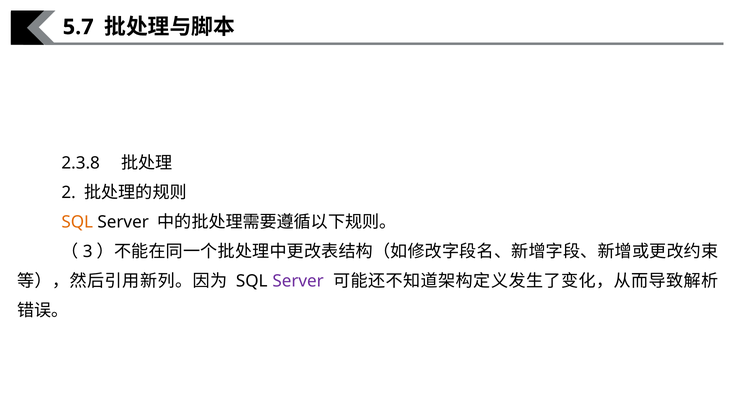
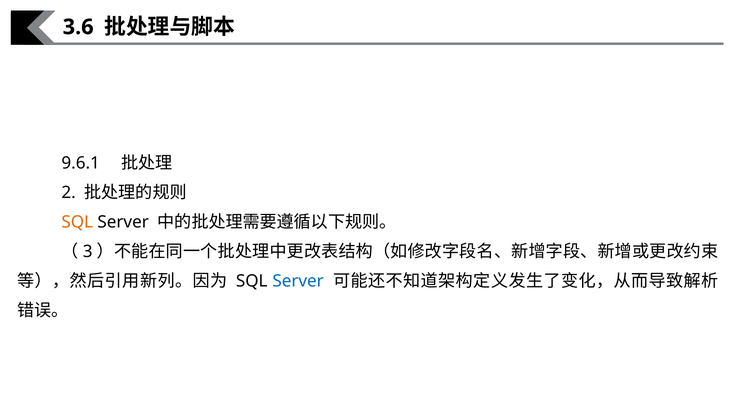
5.7: 5.7 -> 3.6
2.3.8: 2.3.8 -> 9.6.1
Server at (298, 282) colour: purple -> blue
